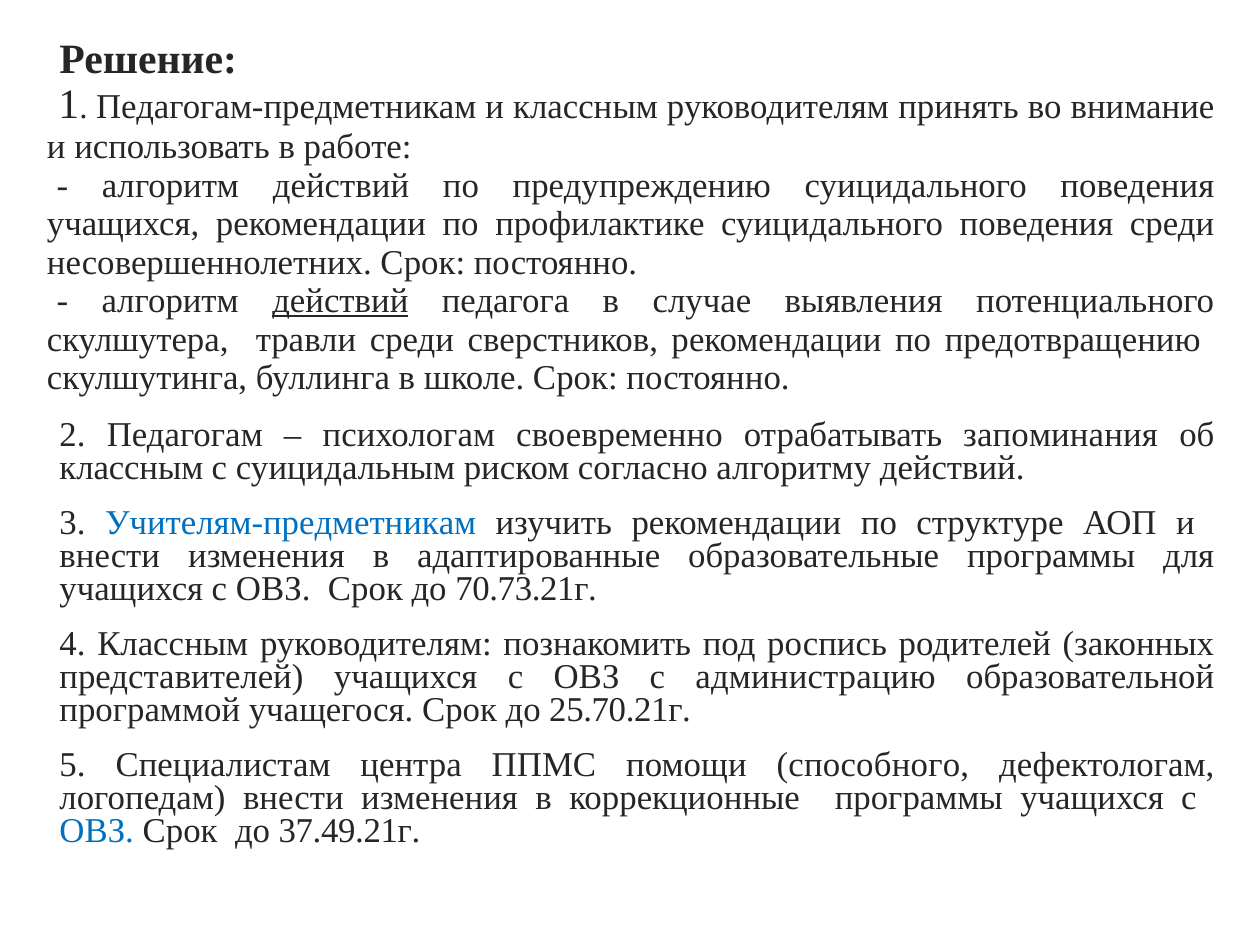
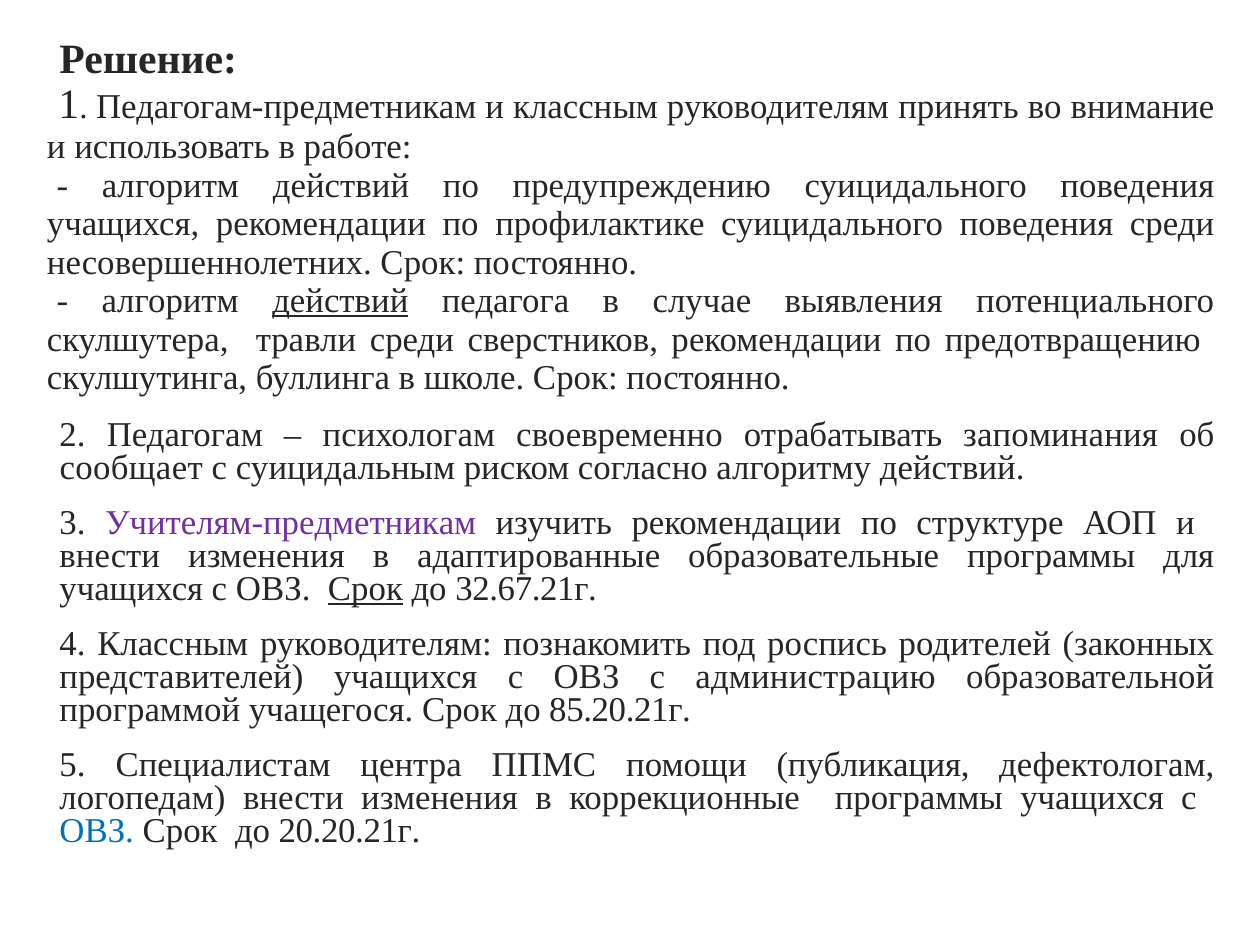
классным at (131, 468): классным -> сообщает
Учителям-предметникам colour: blue -> purple
Срок at (365, 589) underline: none -> present
70.73.21г: 70.73.21г -> 32.67.21г
25.70.21г: 25.70.21г -> 85.20.21г
способного: способного -> публикация
37.49.21г: 37.49.21г -> 20.20.21г
